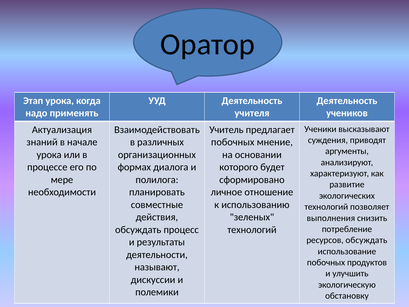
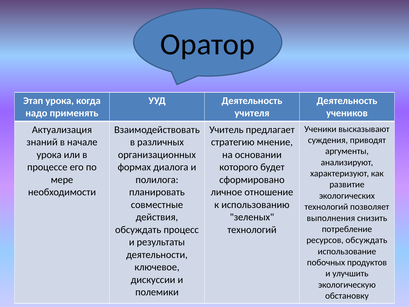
побочных at (233, 142): побочных -> стратегию
называют: называют -> ключевое
